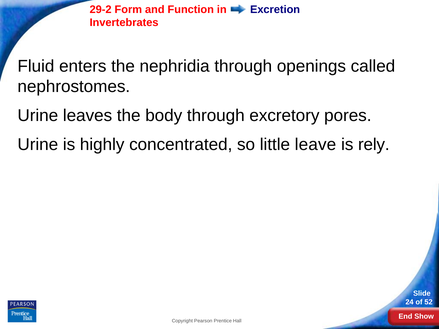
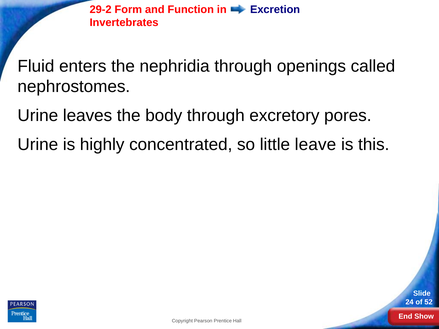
rely: rely -> this
